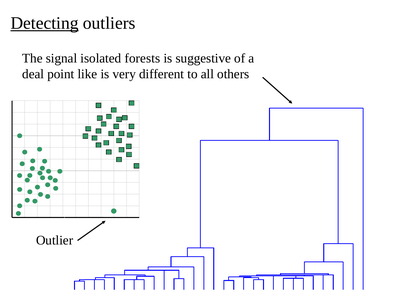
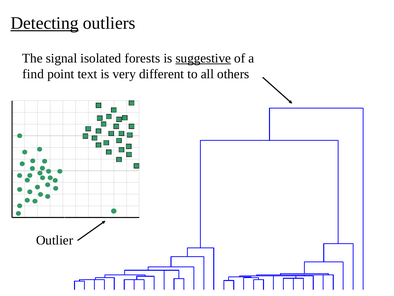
suggestive underline: none -> present
deal: deal -> find
like: like -> text
